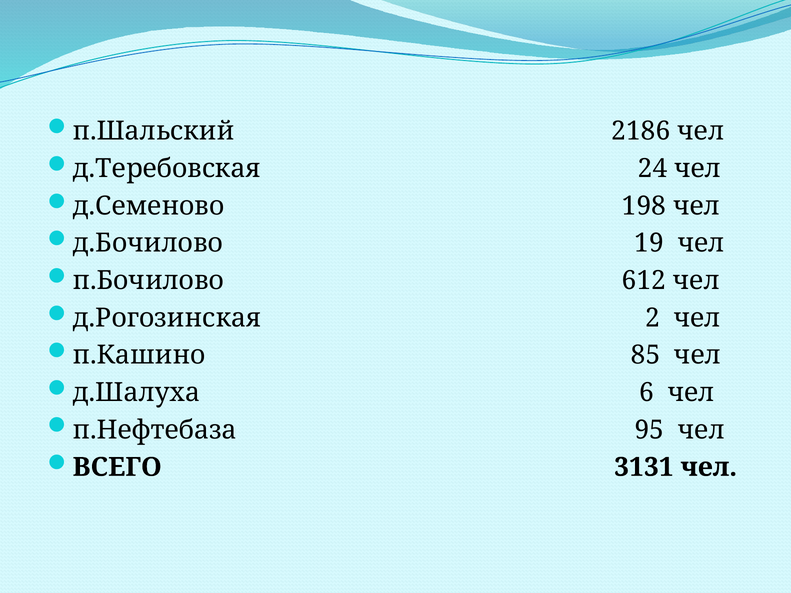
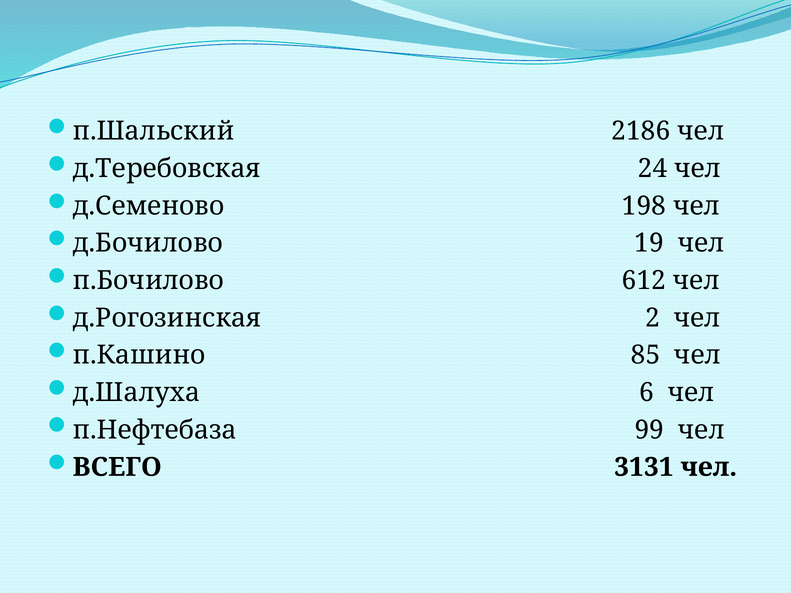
95: 95 -> 99
